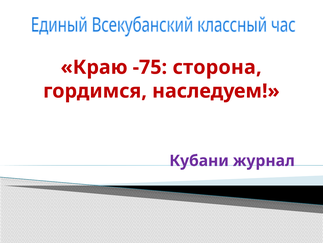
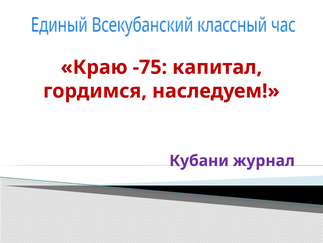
сторона: сторона -> капитал
